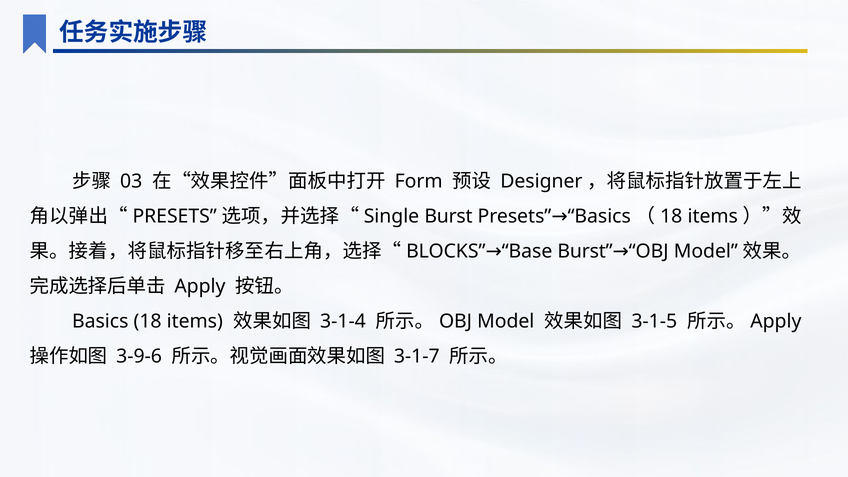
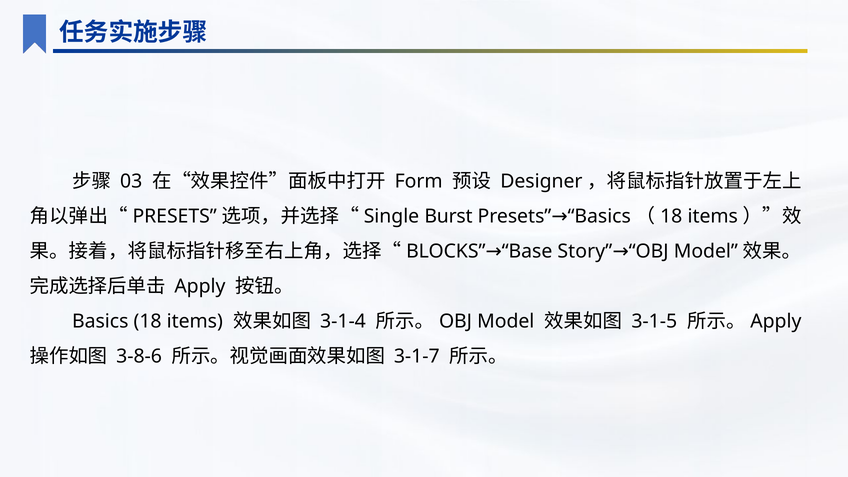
Burst at (585, 251): Burst -> Story
3-9-6: 3-9-6 -> 3-8-6
